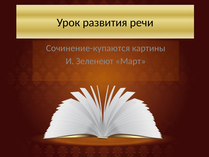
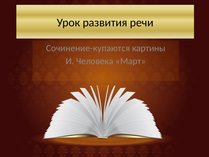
Зеленеют: Зеленеют -> Человека
